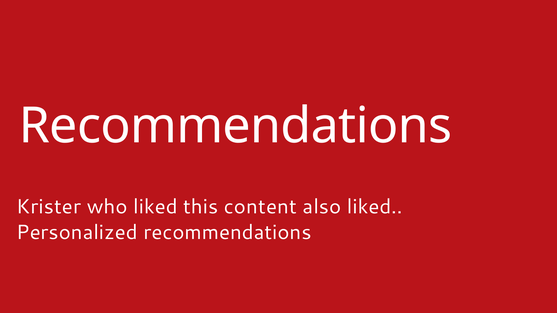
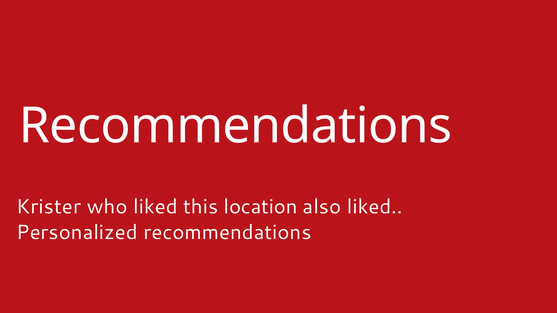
content: content -> location
